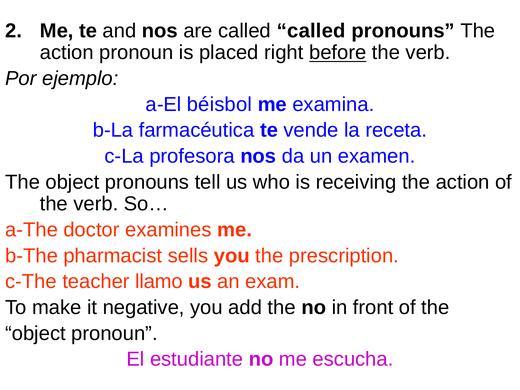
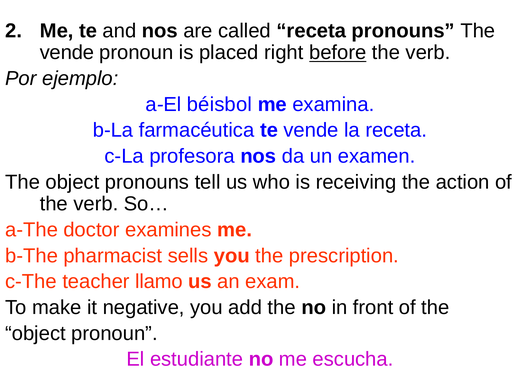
called called: called -> receta
action at (67, 53): action -> vende
